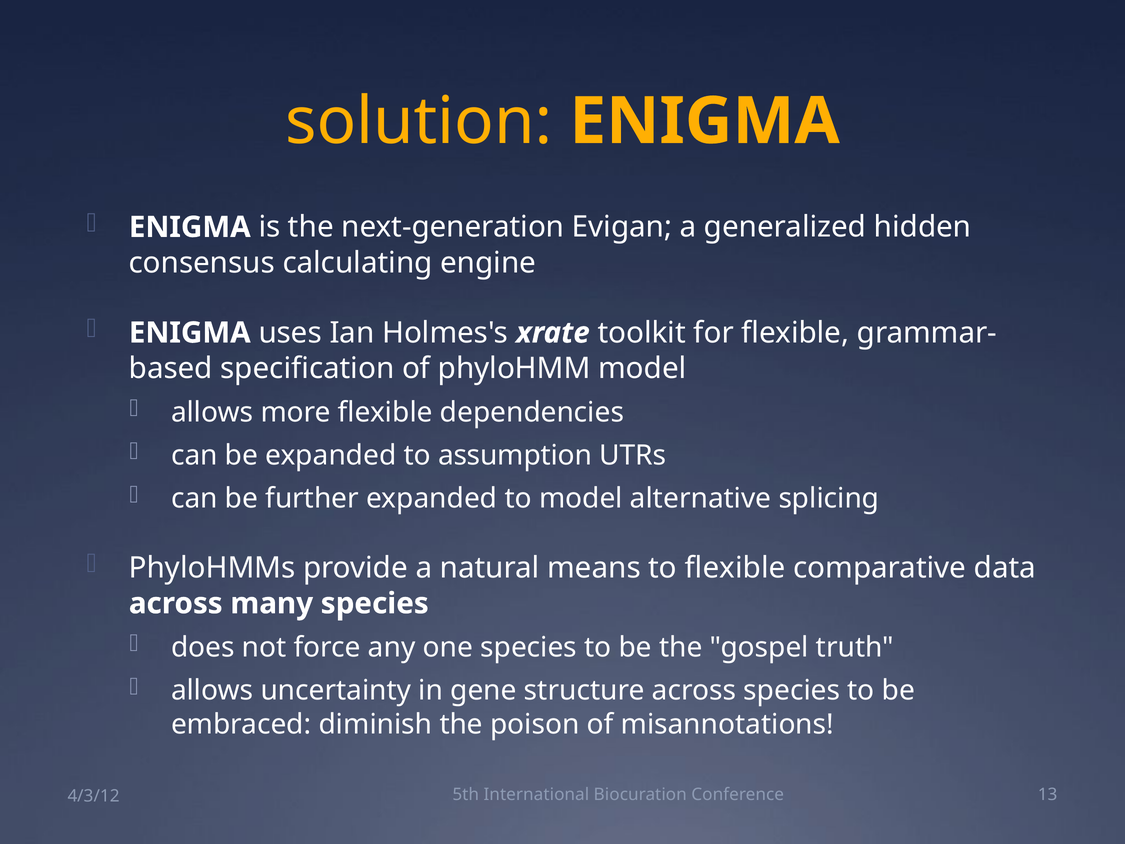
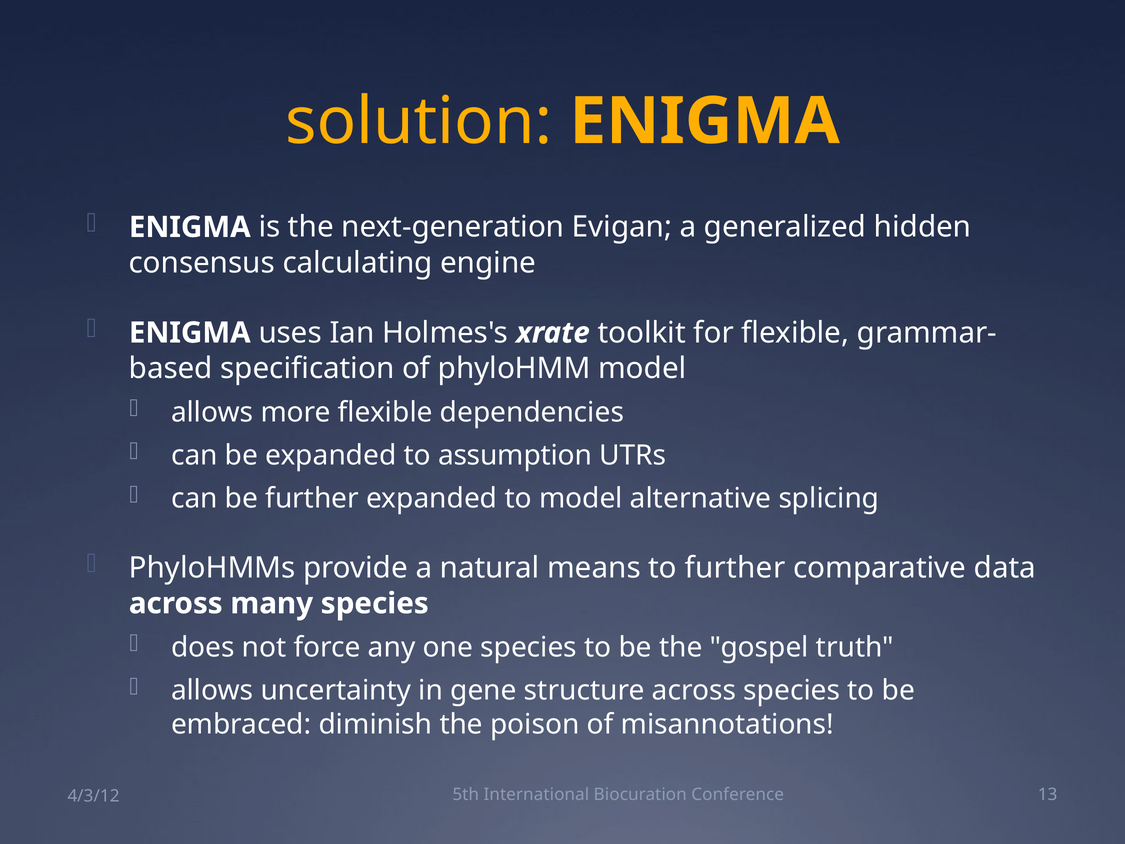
to flexible: flexible -> further
